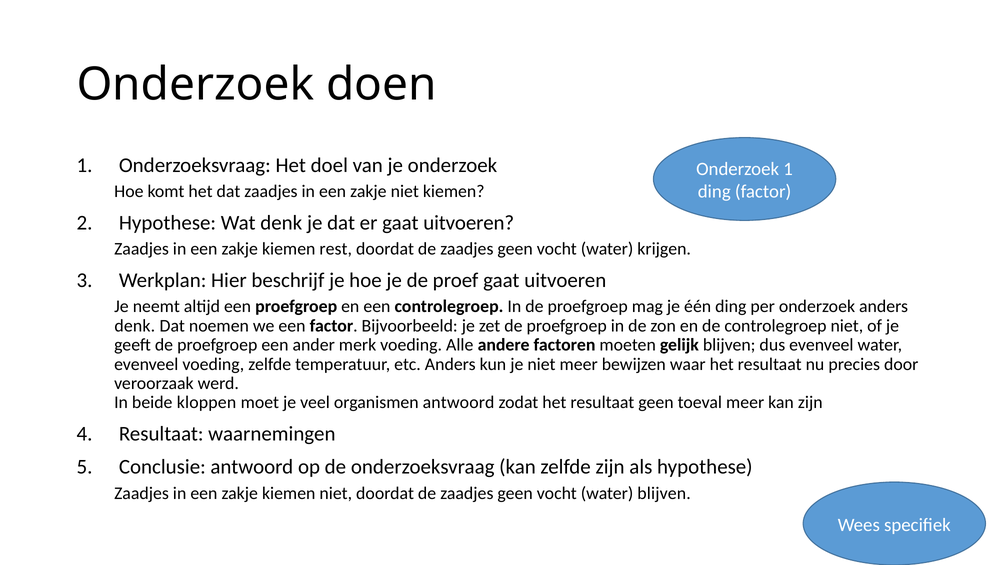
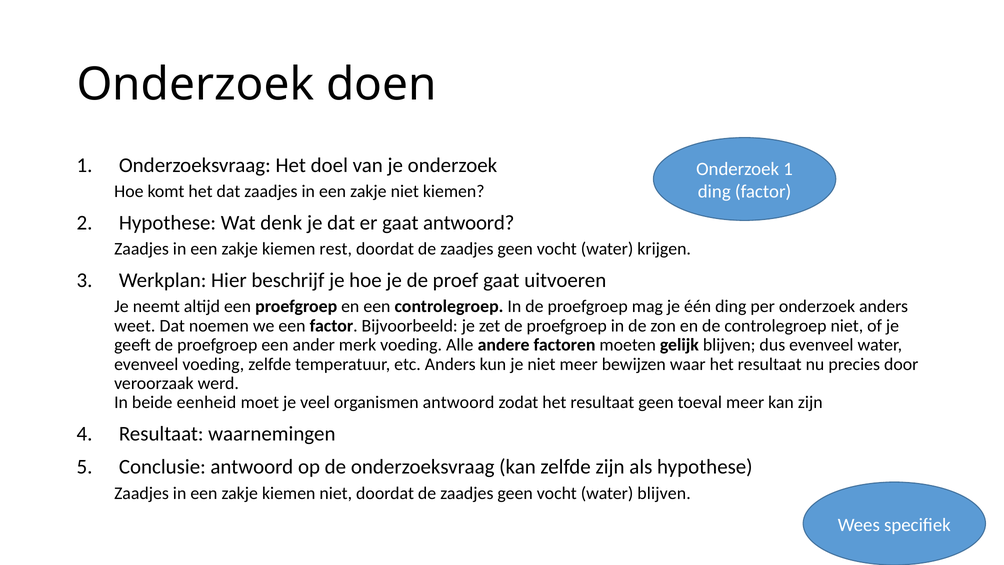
er gaat uitvoeren: uitvoeren -> antwoord
denk at (135, 326): denk -> weet
kloppen: kloppen -> eenheid
